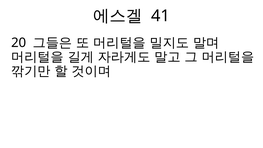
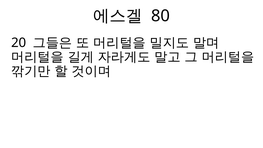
41: 41 -> 80
